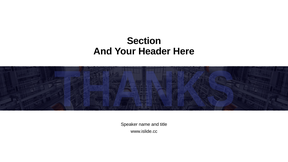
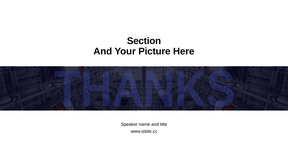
Header: Header -> Picture
